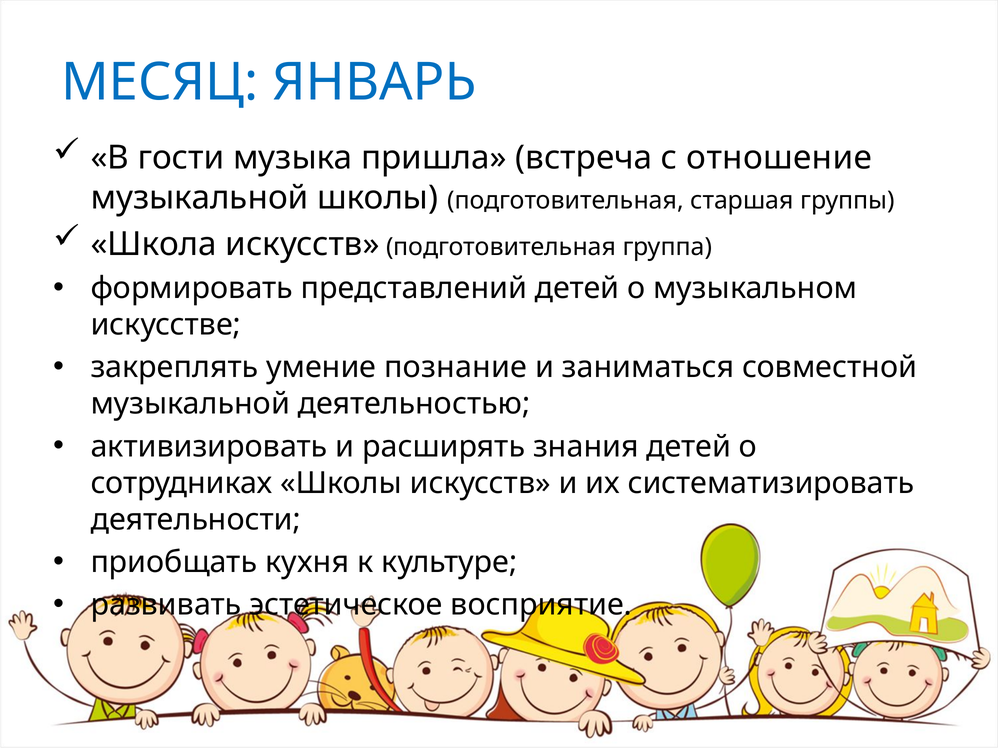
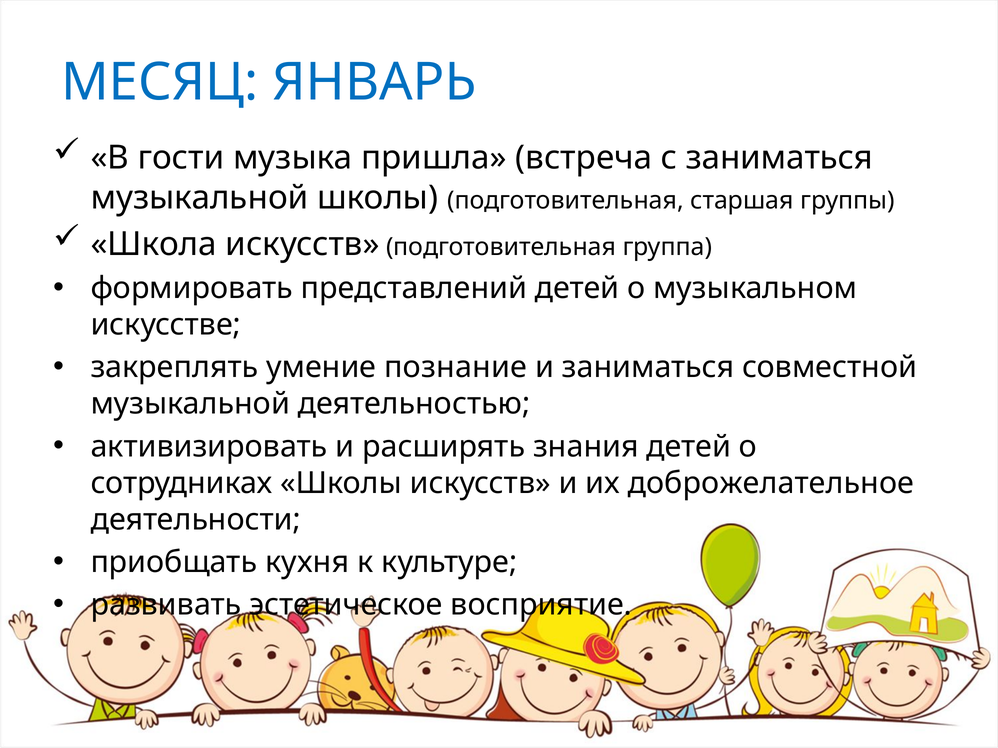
с отношение: отношение -> заниматься
систематизировать: систематизировать -> доброжелательное
